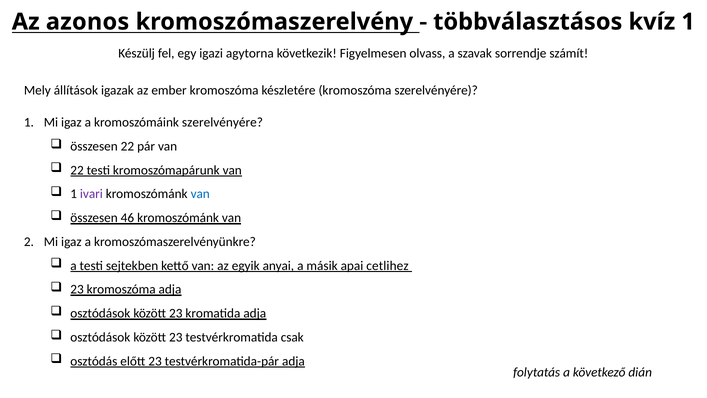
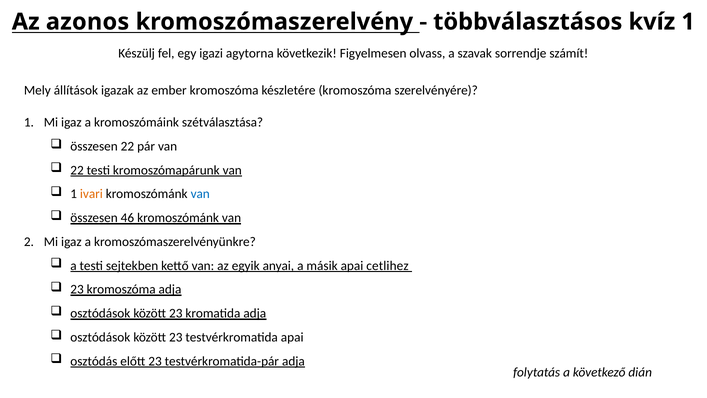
kromoszómáink szerelvényére: szerelvényére -> szétválasztása
ivari colour: purple -> orange
testvérkromatida csak: csak -> apai
